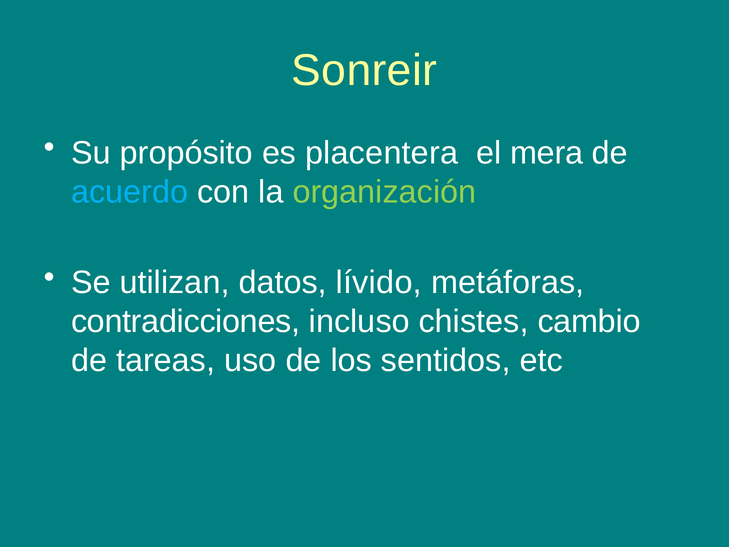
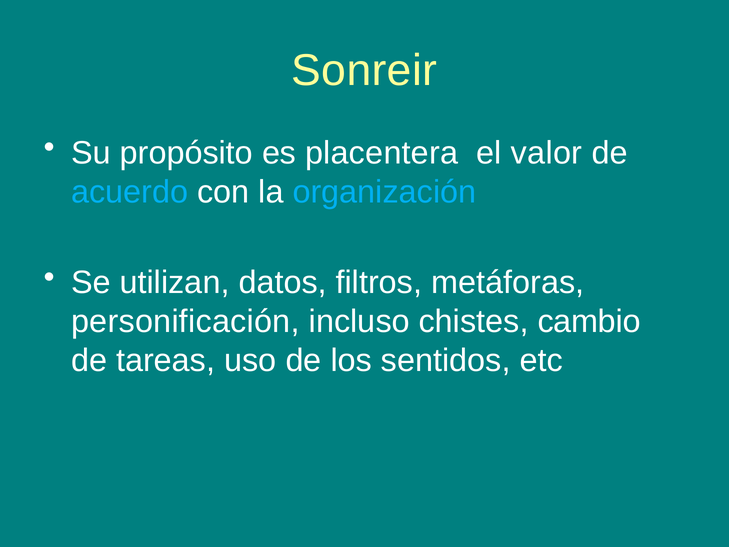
mera: mera -> valor
organización colour: light green -> light blue
lívido: lívido -> filtros
contradicciones: contradicciones -> personificación
